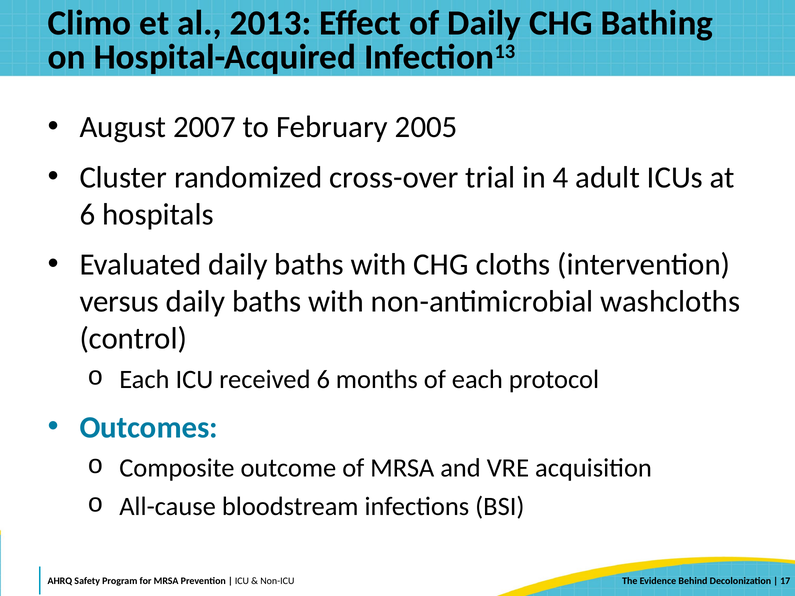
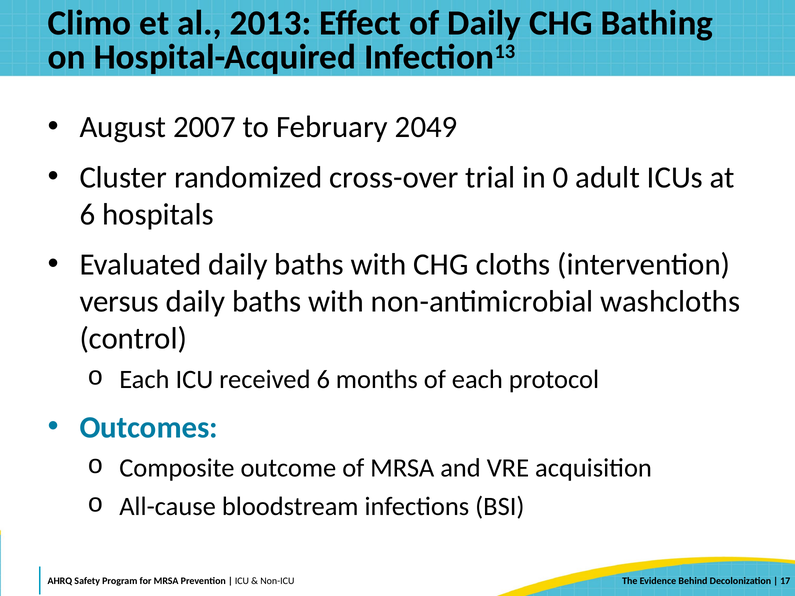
2005: 2005 -> 2049
4: 4 -> 0
